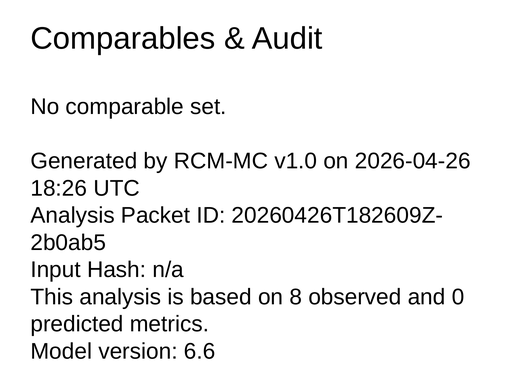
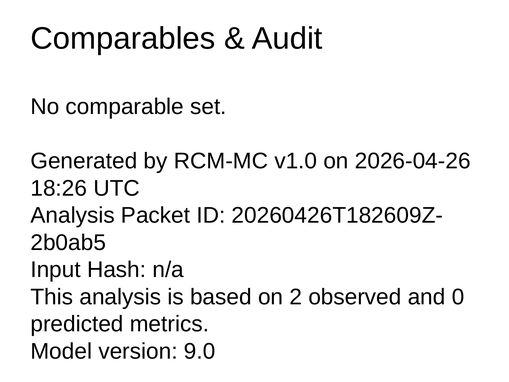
8: 8 -> 2
6.6: 6.6 -> 9.0
